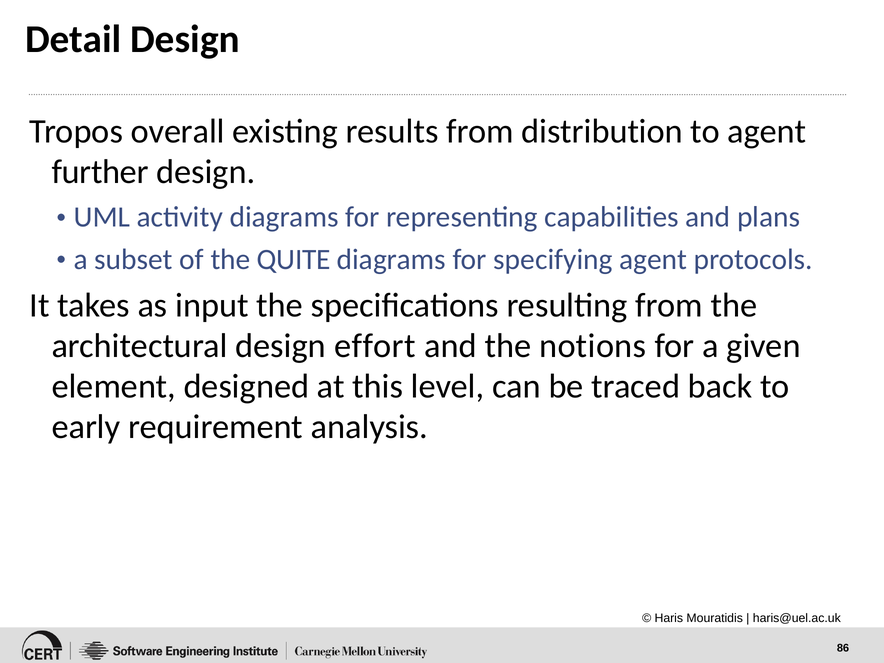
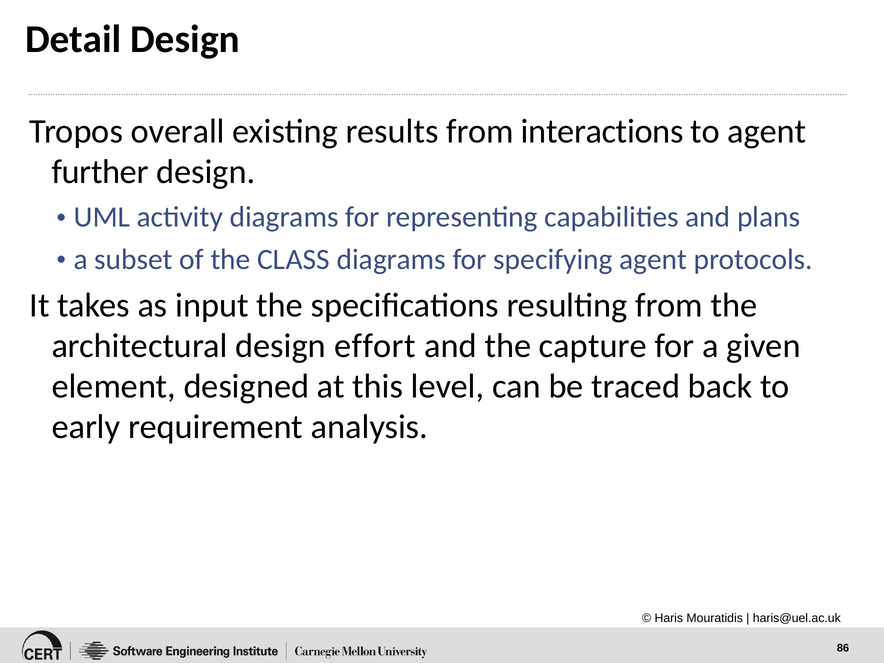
distribution: distribution -> interactions
QUITE: QUITE -> CLASS
notions: notions -> capture
